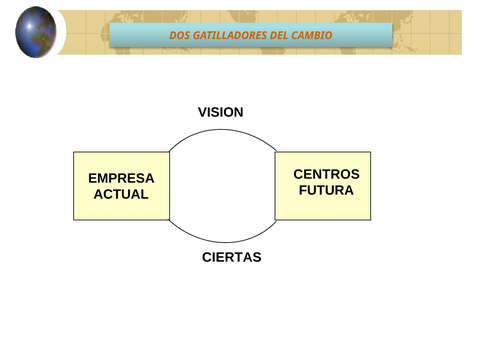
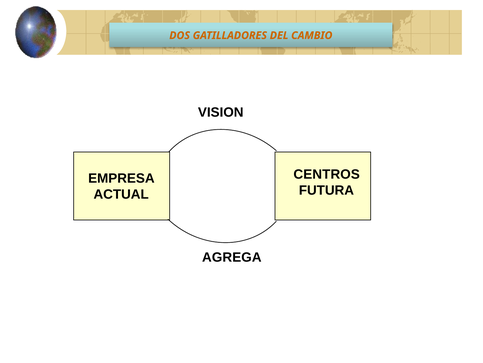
CIERTAS: CIERTAS -> AGREGA
